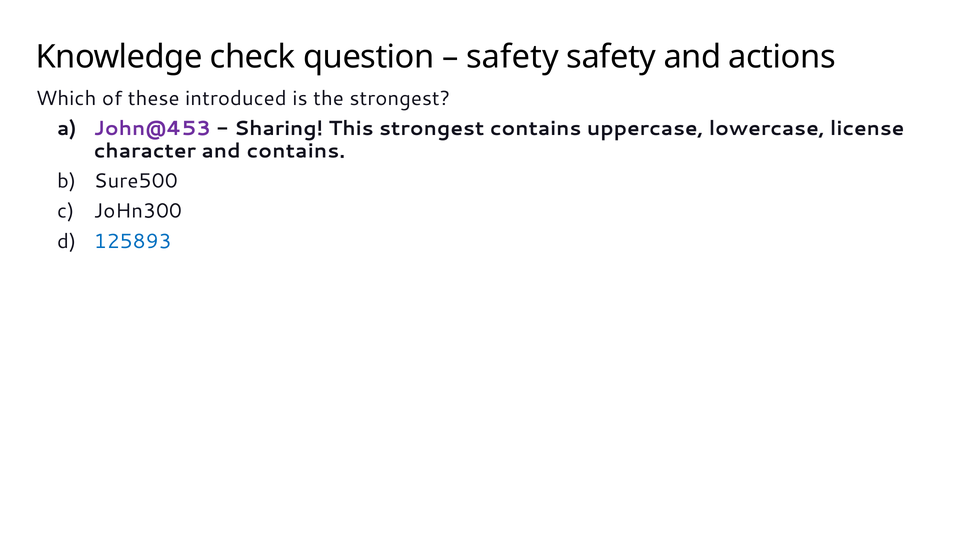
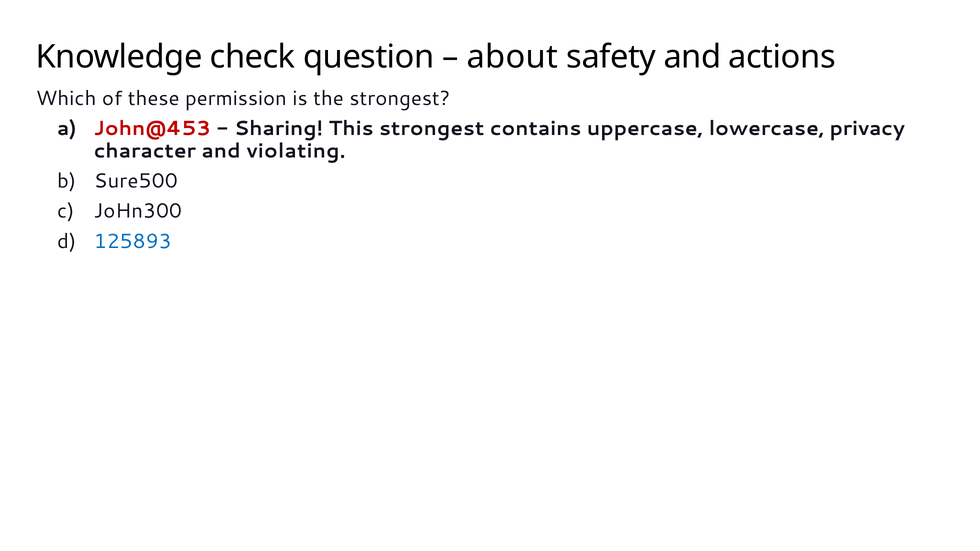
safety at (512, 57): safety -> about
introduced: introduced -> permission
John@453 colour: purple -> red
license: license -> privacy
and contains: contains -> violating
